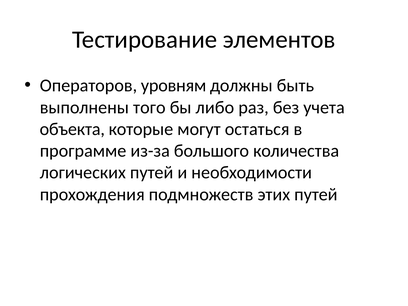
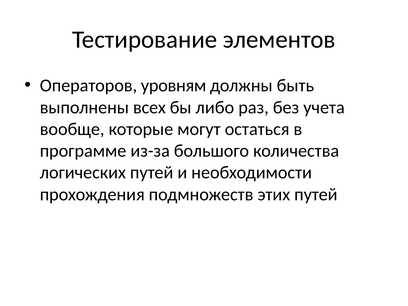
того: того -> всех
объекта: объекта -> вообще
